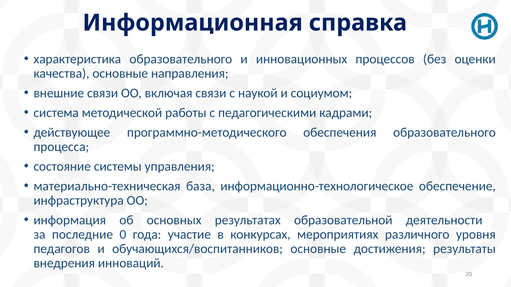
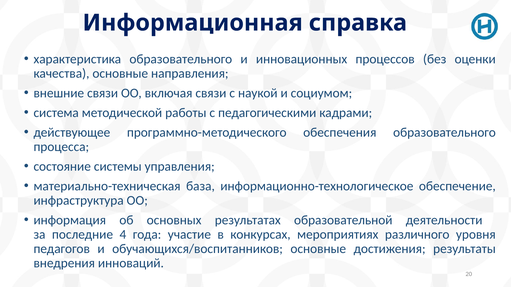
0: 0 -> 4
